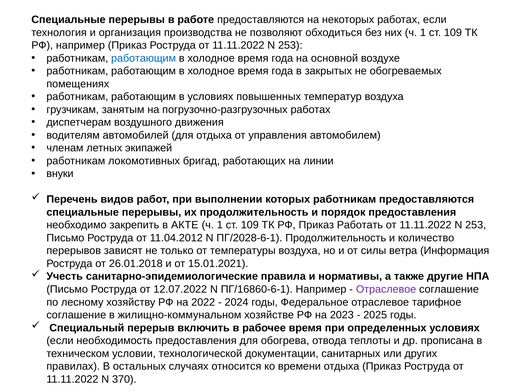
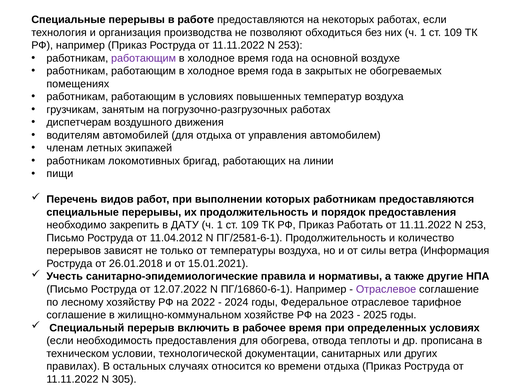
работающим at (144, 58) colour: blue -> purple
внуки: внуки -> пищи
АКТЕ: АКТЕ -> ДАТУ
ПГ/2028-6-1: ПГ/2028-6-1 -> ПГ/2581-6-1
370: 370 -> 305
